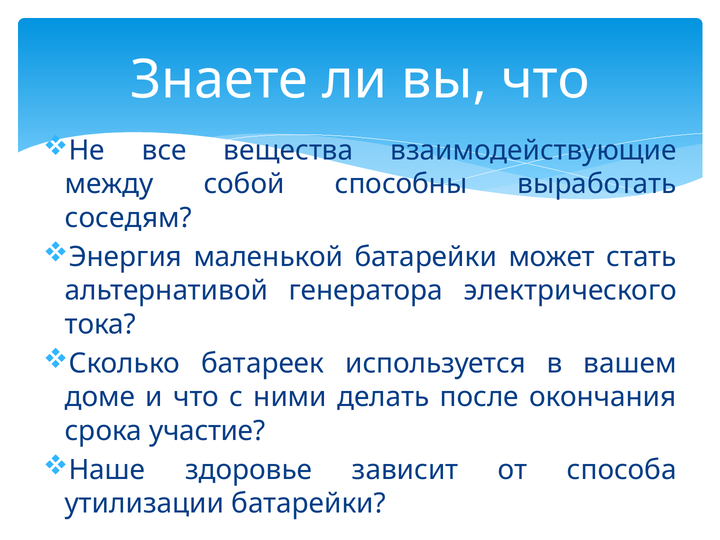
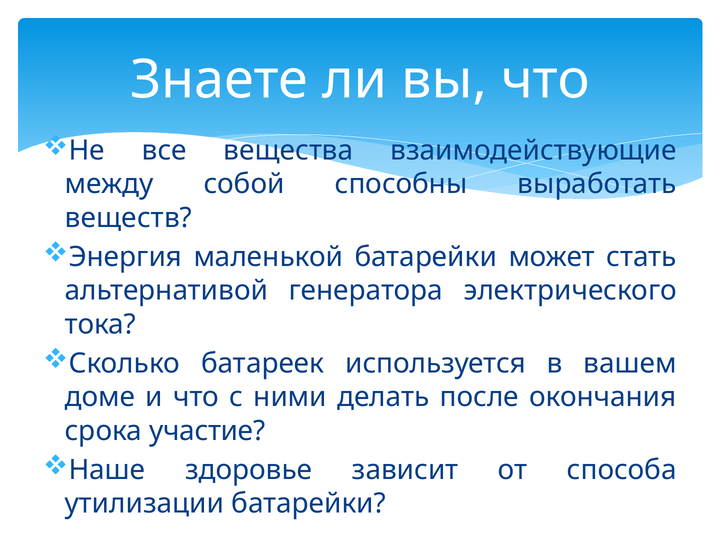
соседям: соседям -> веществ
